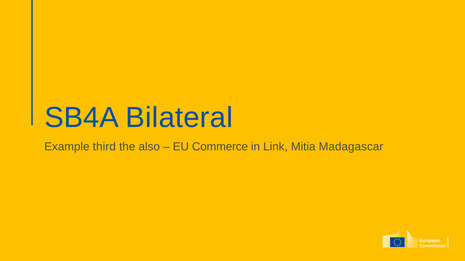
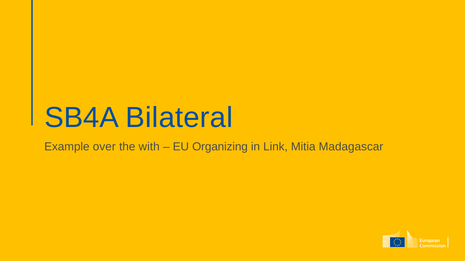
third: third -> over
also: also -> with
Commerce: Commerce -> Organizing
